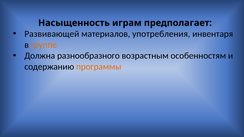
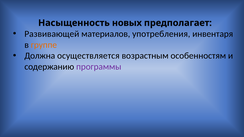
играм: играм -> новых
разнообразного: разнообразного -> осуществляется
программы colour: orange -> purple
